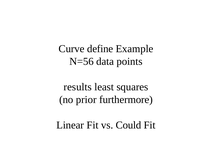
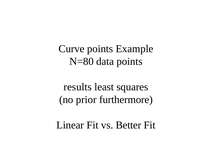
Curve define: define -> points
N=56: N=56 -> N=80
Could: Could -> Better
